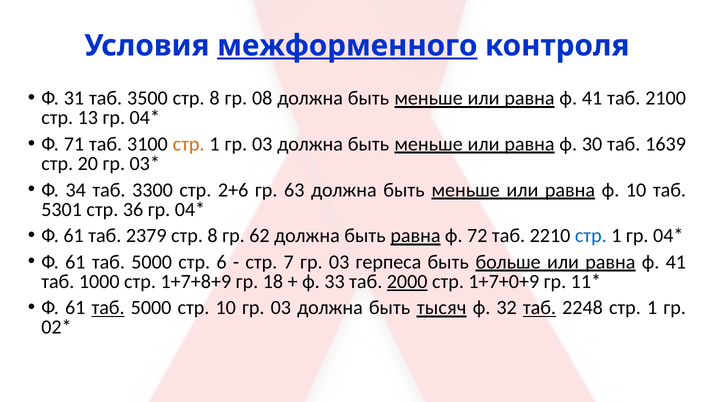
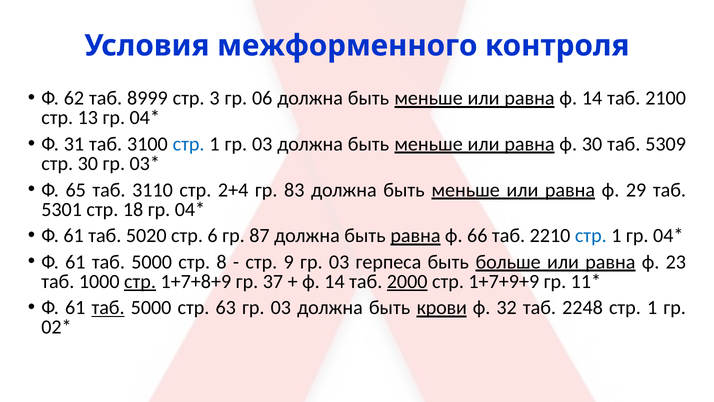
межформенного underline: present -> none
31: 31 -> 62
3500: 3500 -> 8999
8 at (215, 98): 8 -> 3
08: 08 -> 06
41 at (592, 98): 41 -> 14
71: 71 -> 31
стр at (189, 144) colour: orange -> blue
1639: 1639 -> 5309
стр 20: 20 -> 30
34: 34 -> 65
3300: 3300 -> 3110
2+6: 2+6 -> 2+4
63: 63 -> 83
ф 10: 10 -> 29
36: 36 -> 18
2379: 2379 -> 5020
8 at (213, 235): 8 -> 6
62: 62 -> 87
72: 72 -> 66
6: 6 -> 8
7: 7 -> 9
41 at (676, 262): 41 -> 23
стр at (140, 281) underline: none -> present
18: 18 -> 37
33 at (335, 281): 33 -> 14
1+7+0+9: 1+7+0+9 -> 1+7+9+9
стр 10: 10 -> 63
тысяч: тысяч -> крови
таб at (539, 307) underline: present -> none
